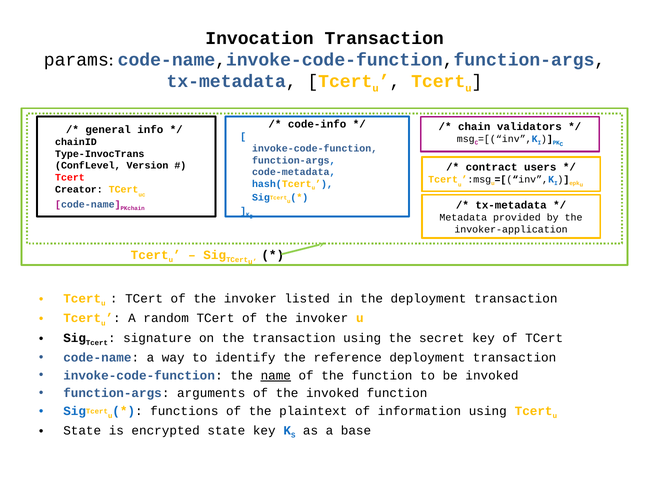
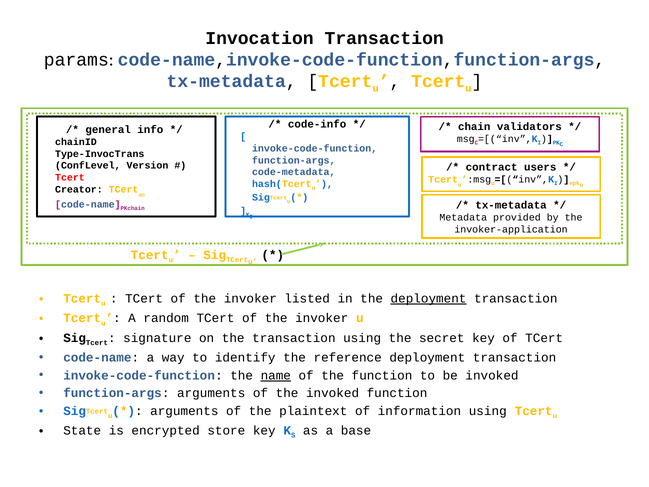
deployment at (429, 298) underline: none -> present
functions at (184, 411): functions -> arguments
encrypted state: state -> store
